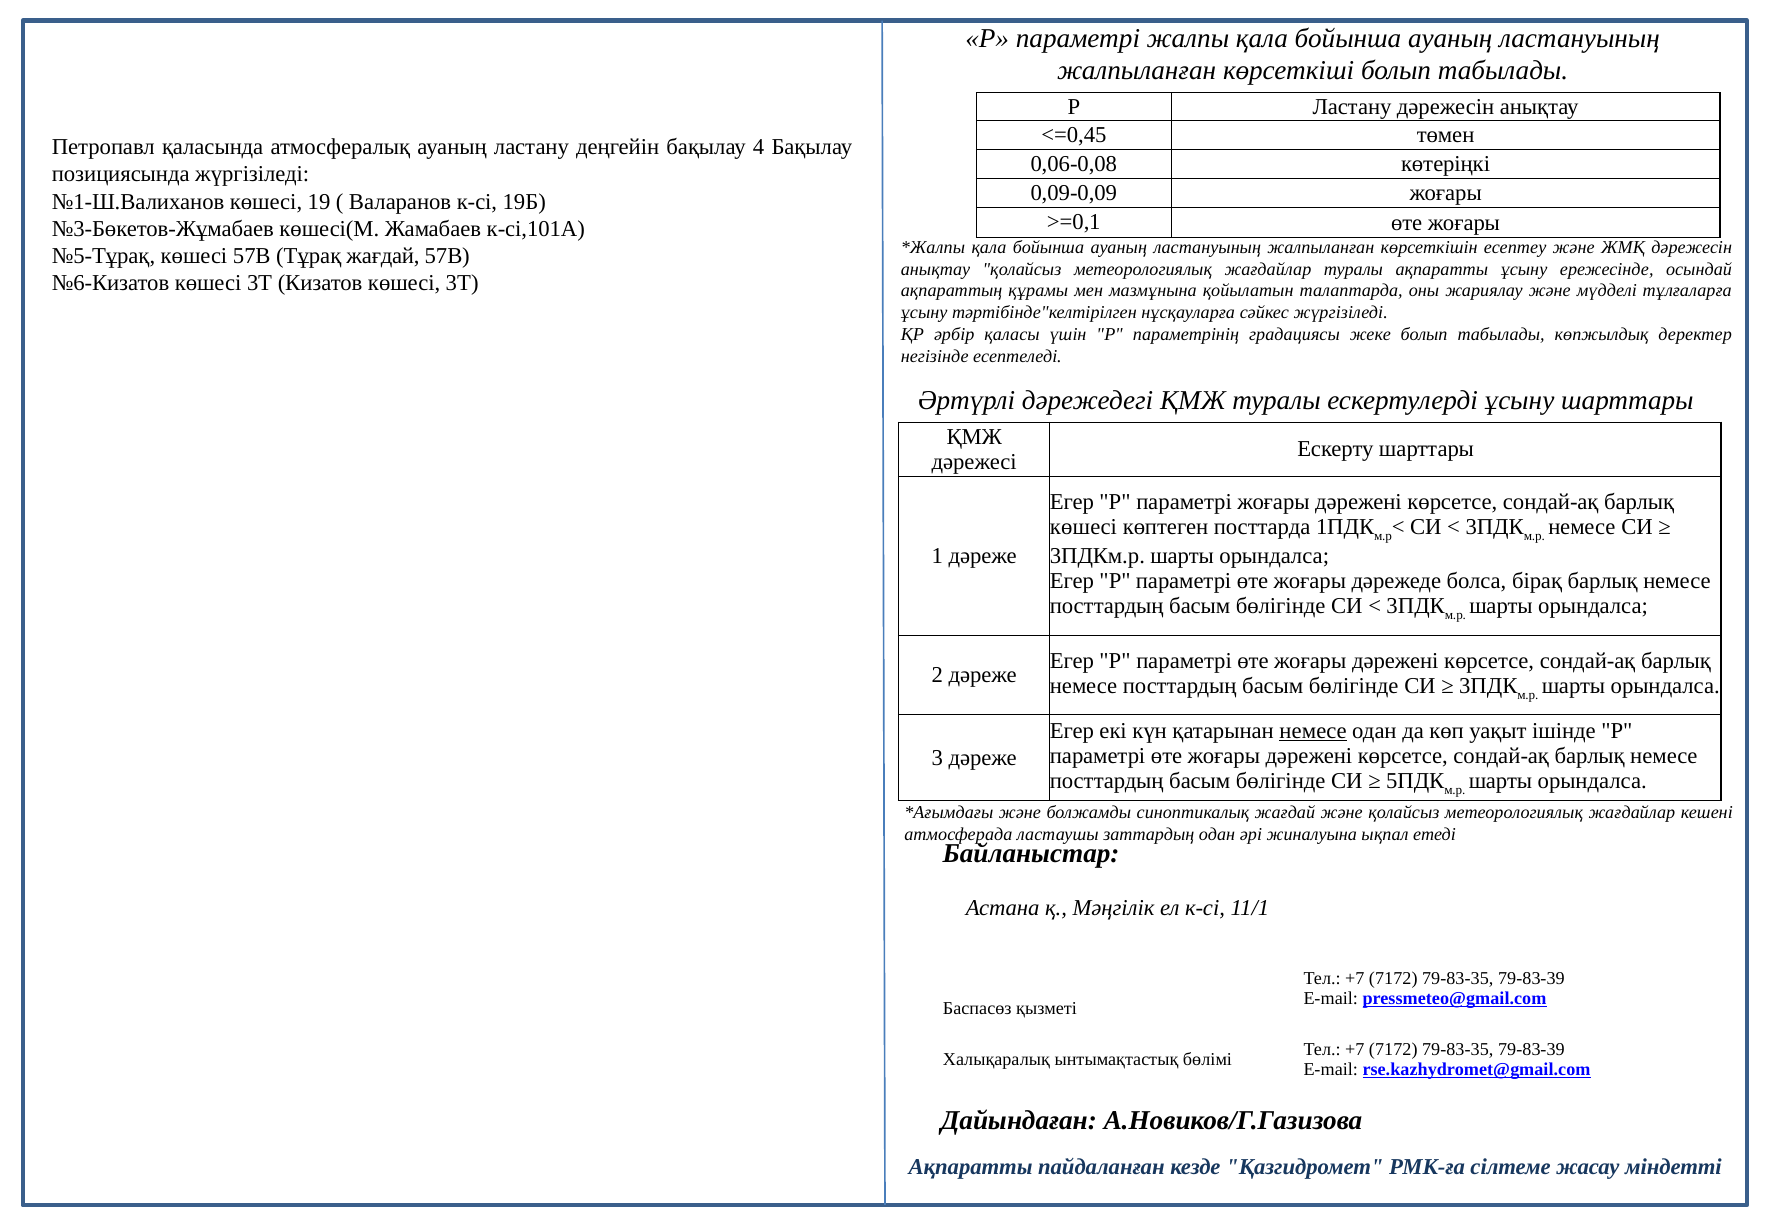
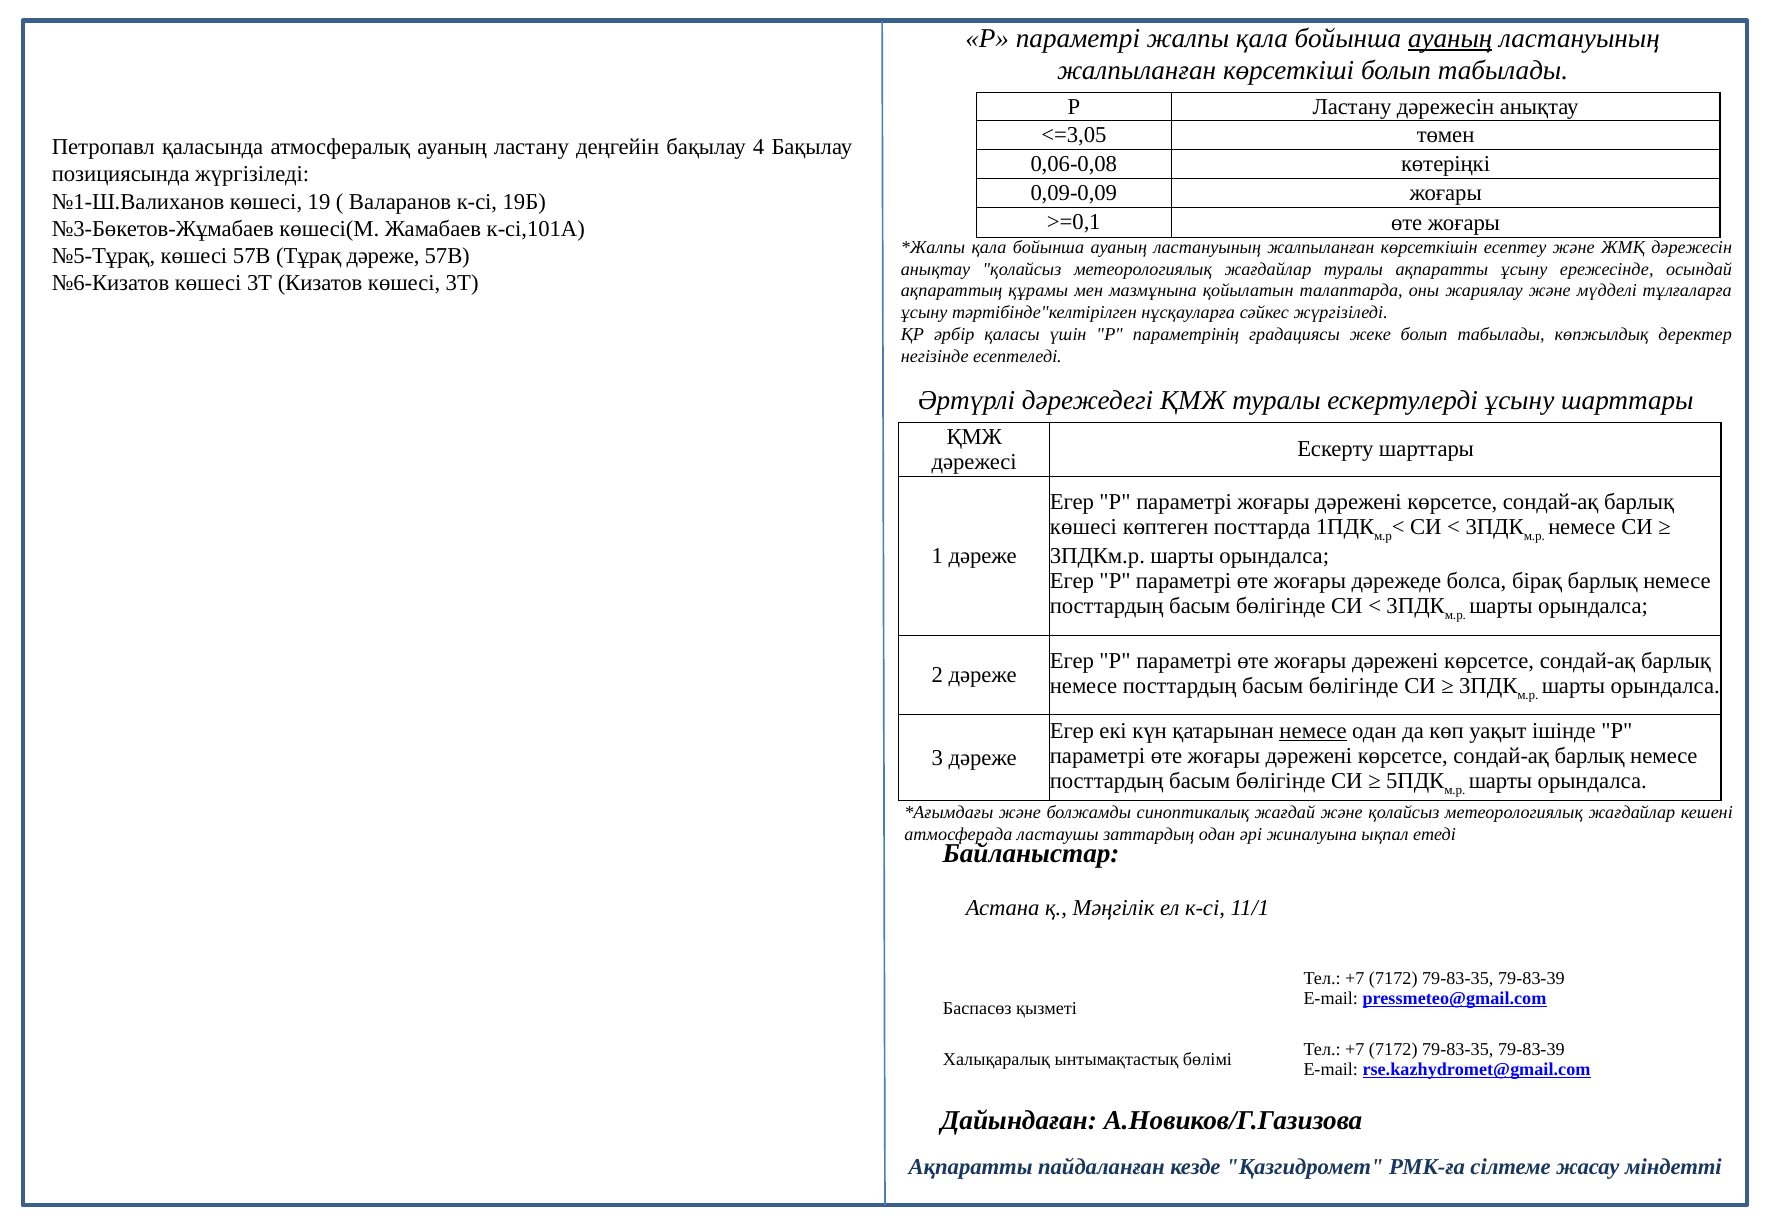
ауаның at (1450, 38) underline: none -> present
<=0,45: <=0,45 -> <=3,05
Тұрақ жағдай: жағдай -> дәреже
